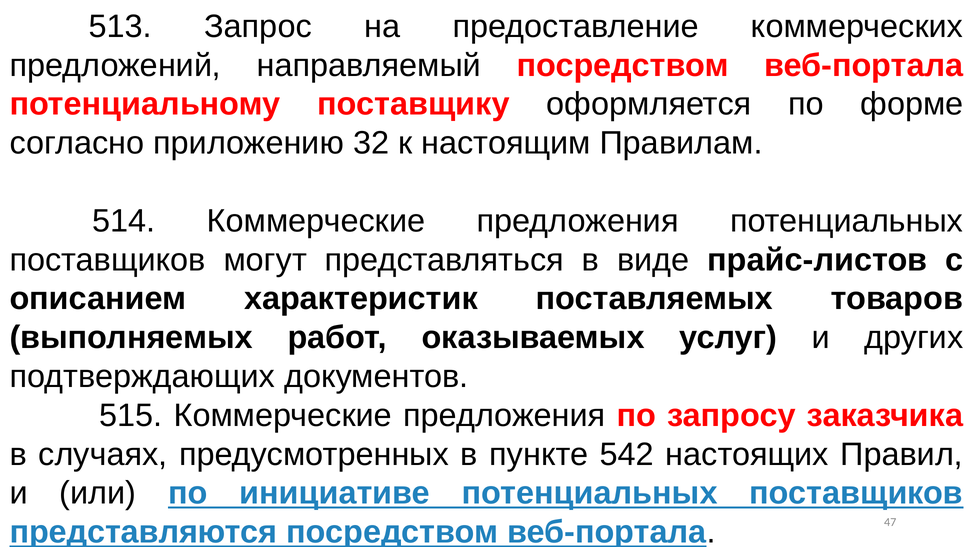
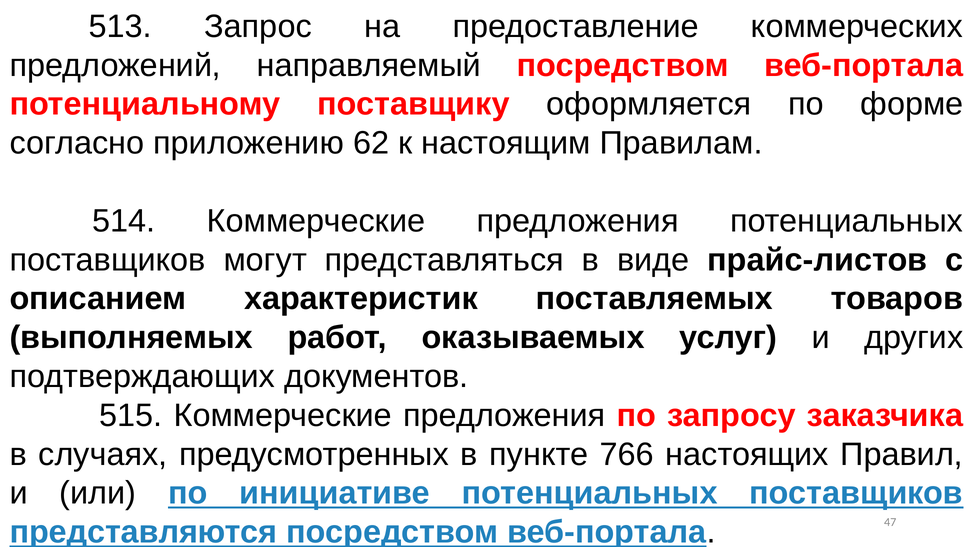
32: 32 -> 62
542: 542 -> 766
